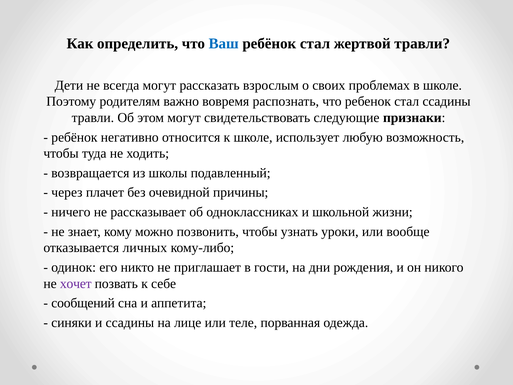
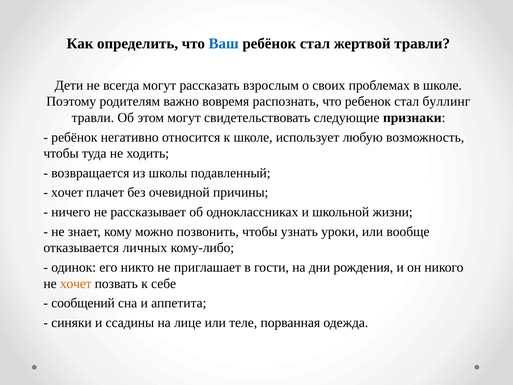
стал ссадины: ссадины -> буллинг
через at (67, 192): через -> хочет
хочет at (76, 283) colour: purple -> orange
